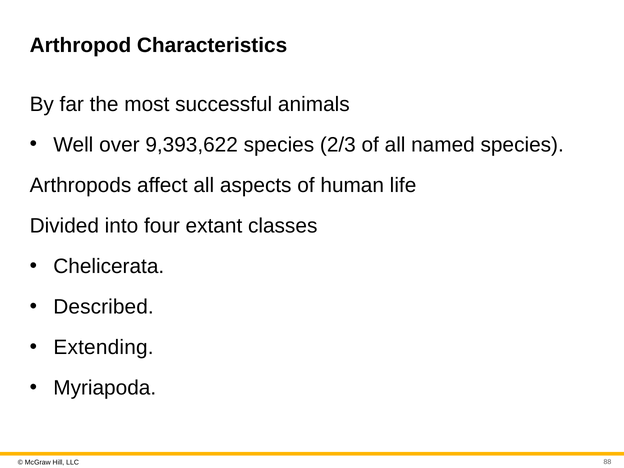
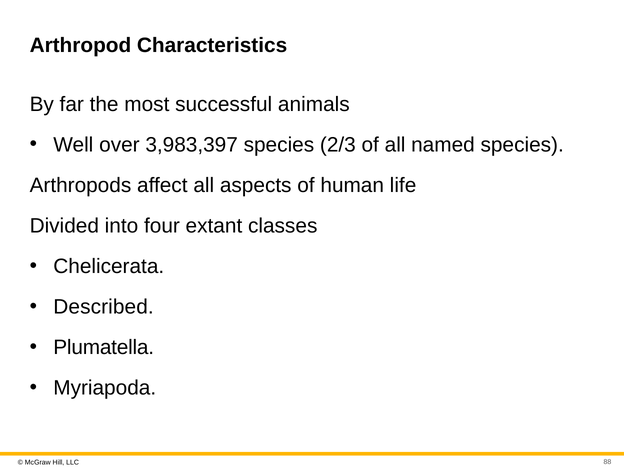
9,393,622: 9,393,622 -> 3,983,397
Extending: Extending -> Plumatella
